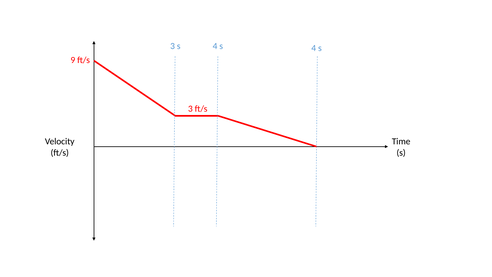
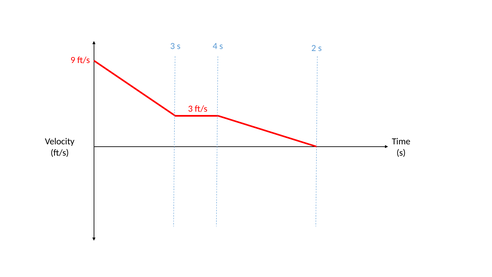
s 4: 4 -> 2
